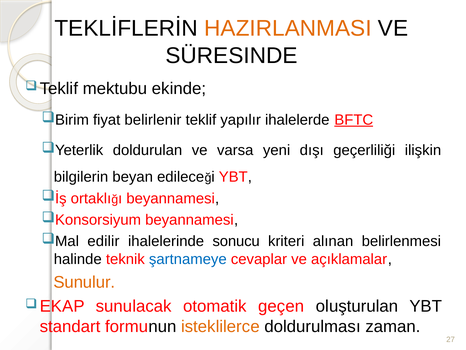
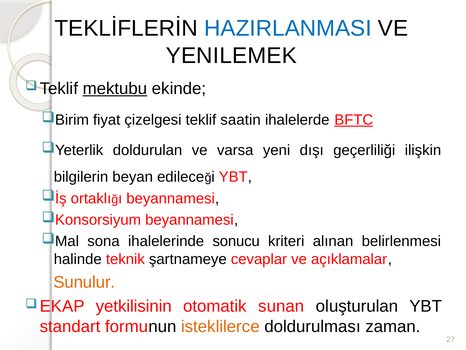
HAZIRLANMASI colour: orange -> blue
SÜRESINDE: SÜRESINDE -> YENILEMEK
mektubu underline: none -> present
belirlenir: belirlenir -> çizelgesi
yapılır: yapılır -> saatin
edilir: edilir -> sona
şartnameye colour: blue -> black
sunulacak: sunulacak -> yetkilisinin
geçen: geçen -> sunan
